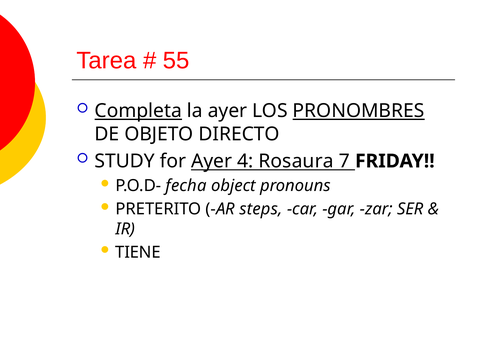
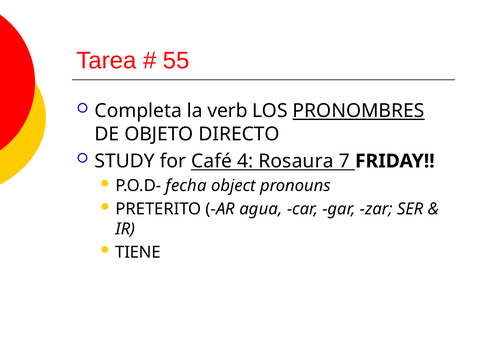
Completa underline: present -> none
la ayer: ayer -> verb
for Ayer: Ayer -> Café
steps: steps -> agua
